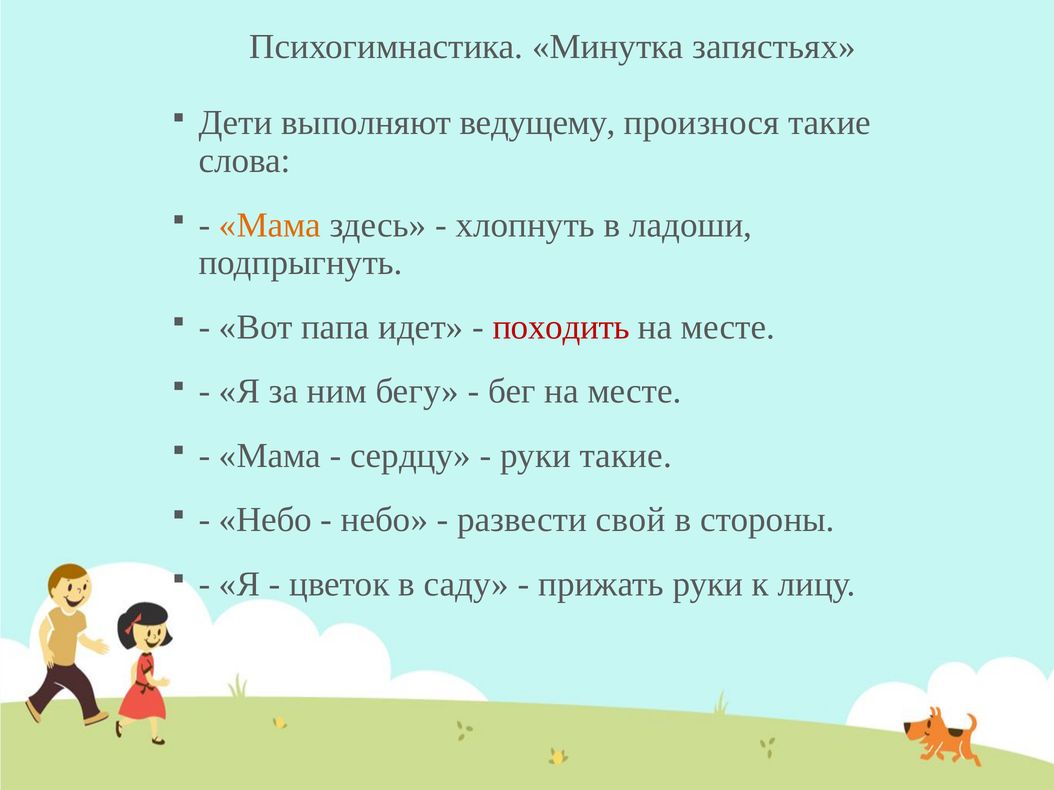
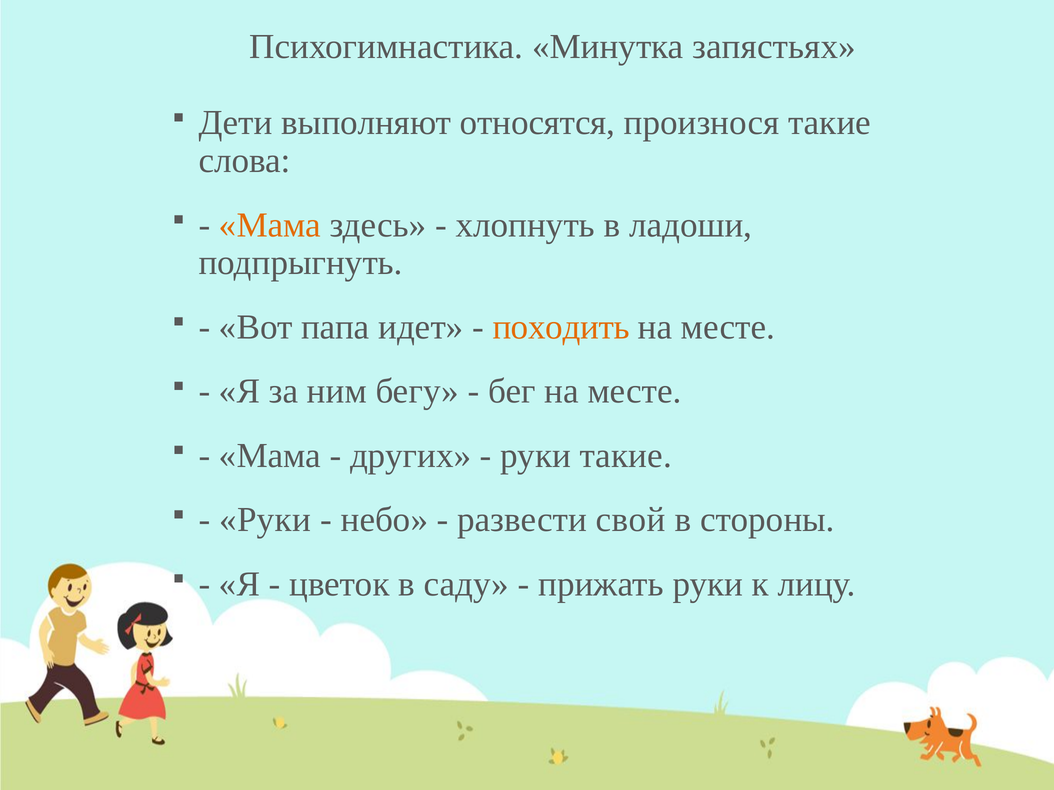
ведущему: ведущему -> относятся
походить colour: red -> orange
сердцу: сердцу -> других
Небо at (265, 520): Небо -> Руки
